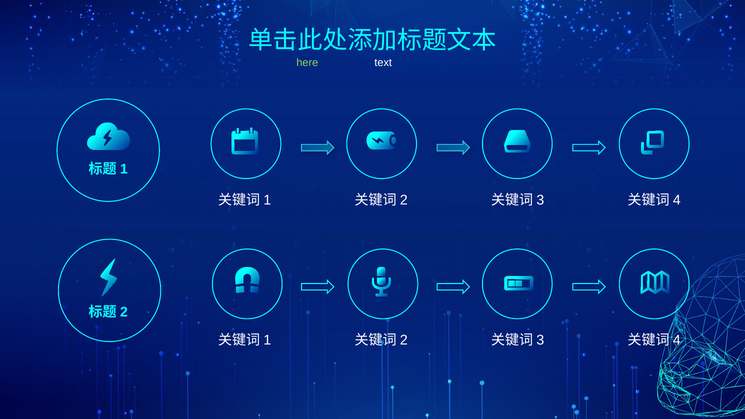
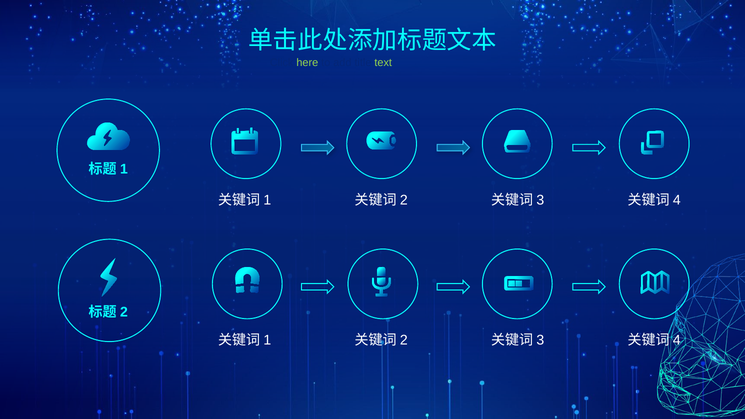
text colour: white -> light green
